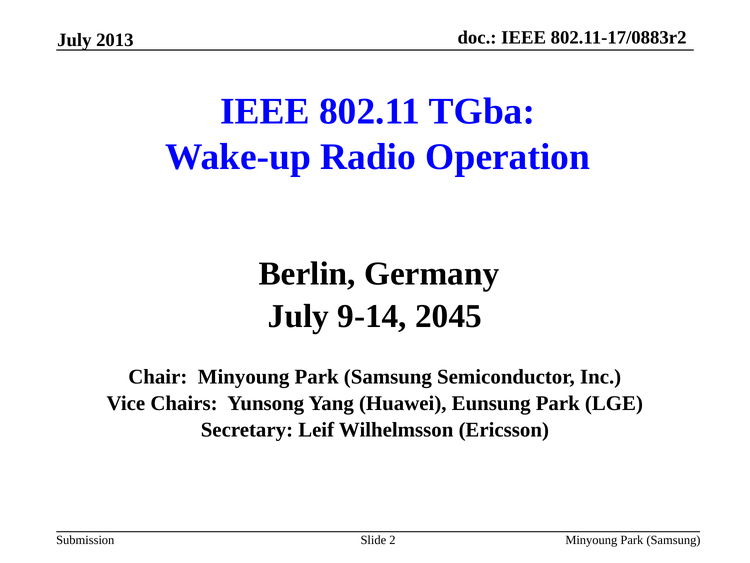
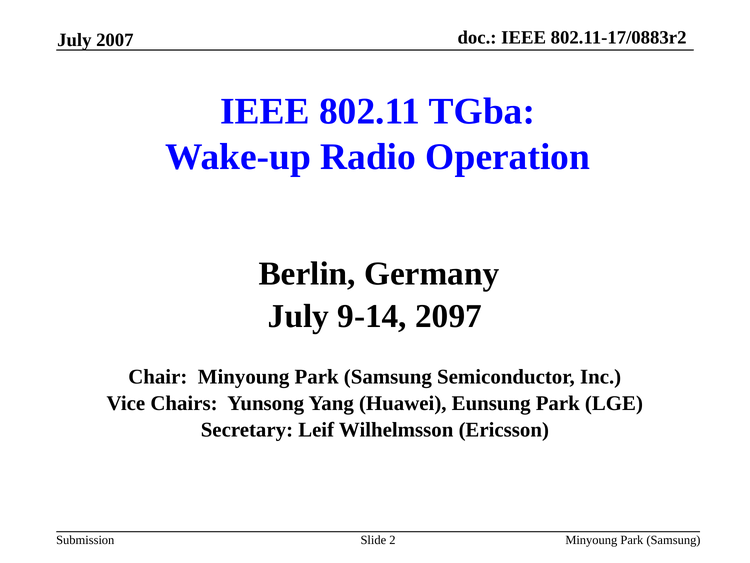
2013: 2013 -> 2007
2045: 2045 -> 2097
